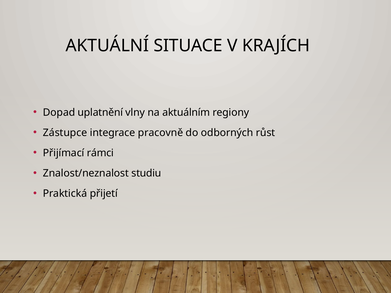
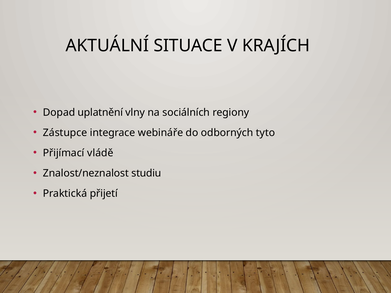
aktuálním: aktuálním -> sociálních
pracovně: pracovně -> webináře
růst: růst -> tyto
rámci: rámci -> vládě
